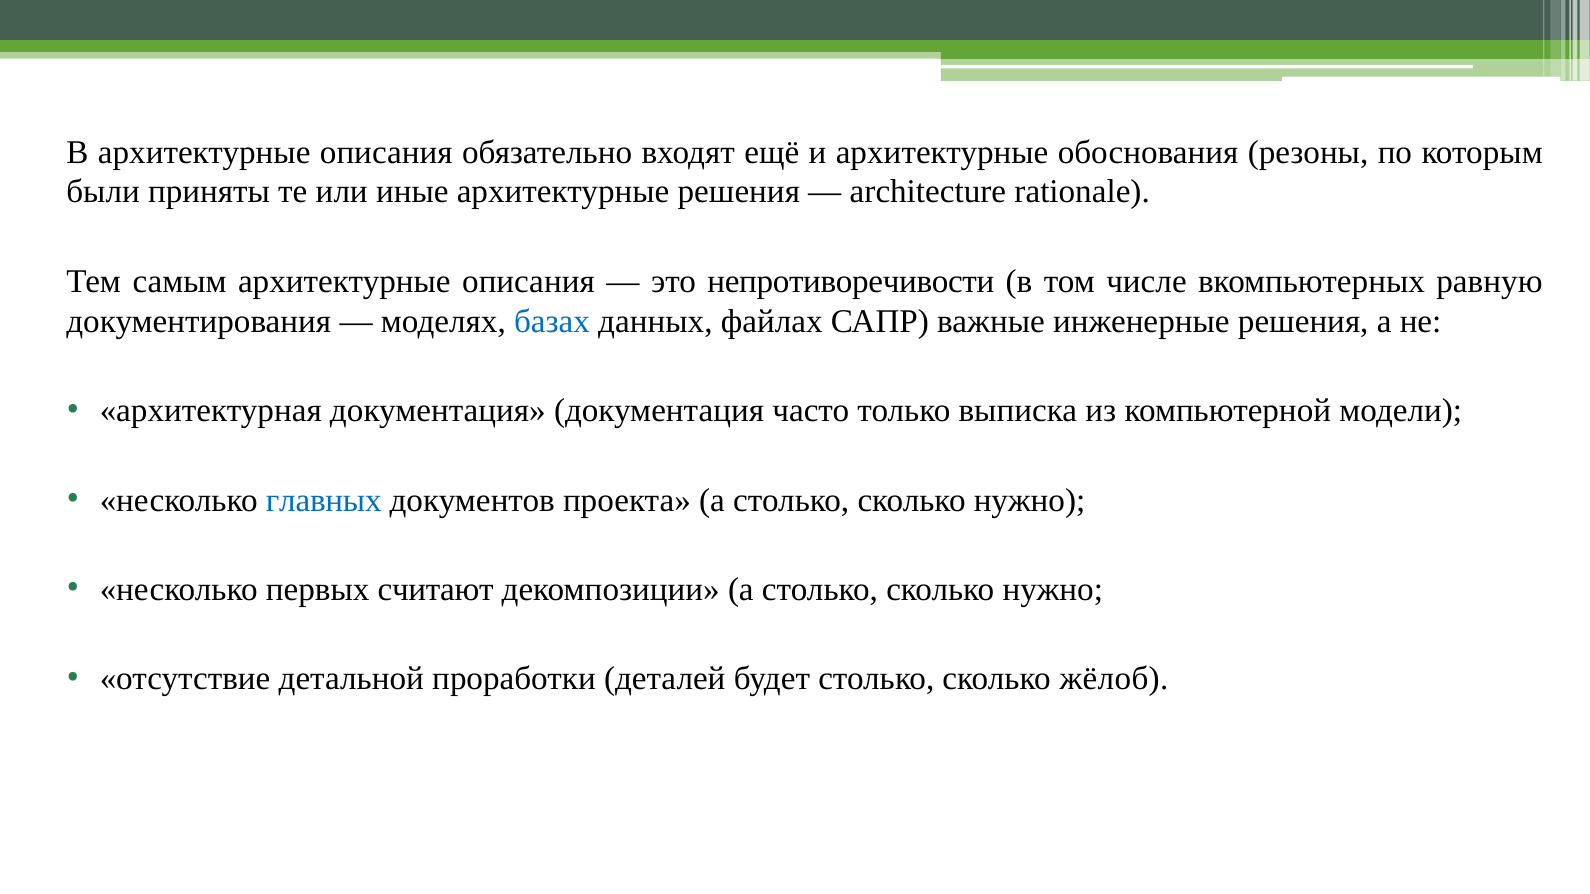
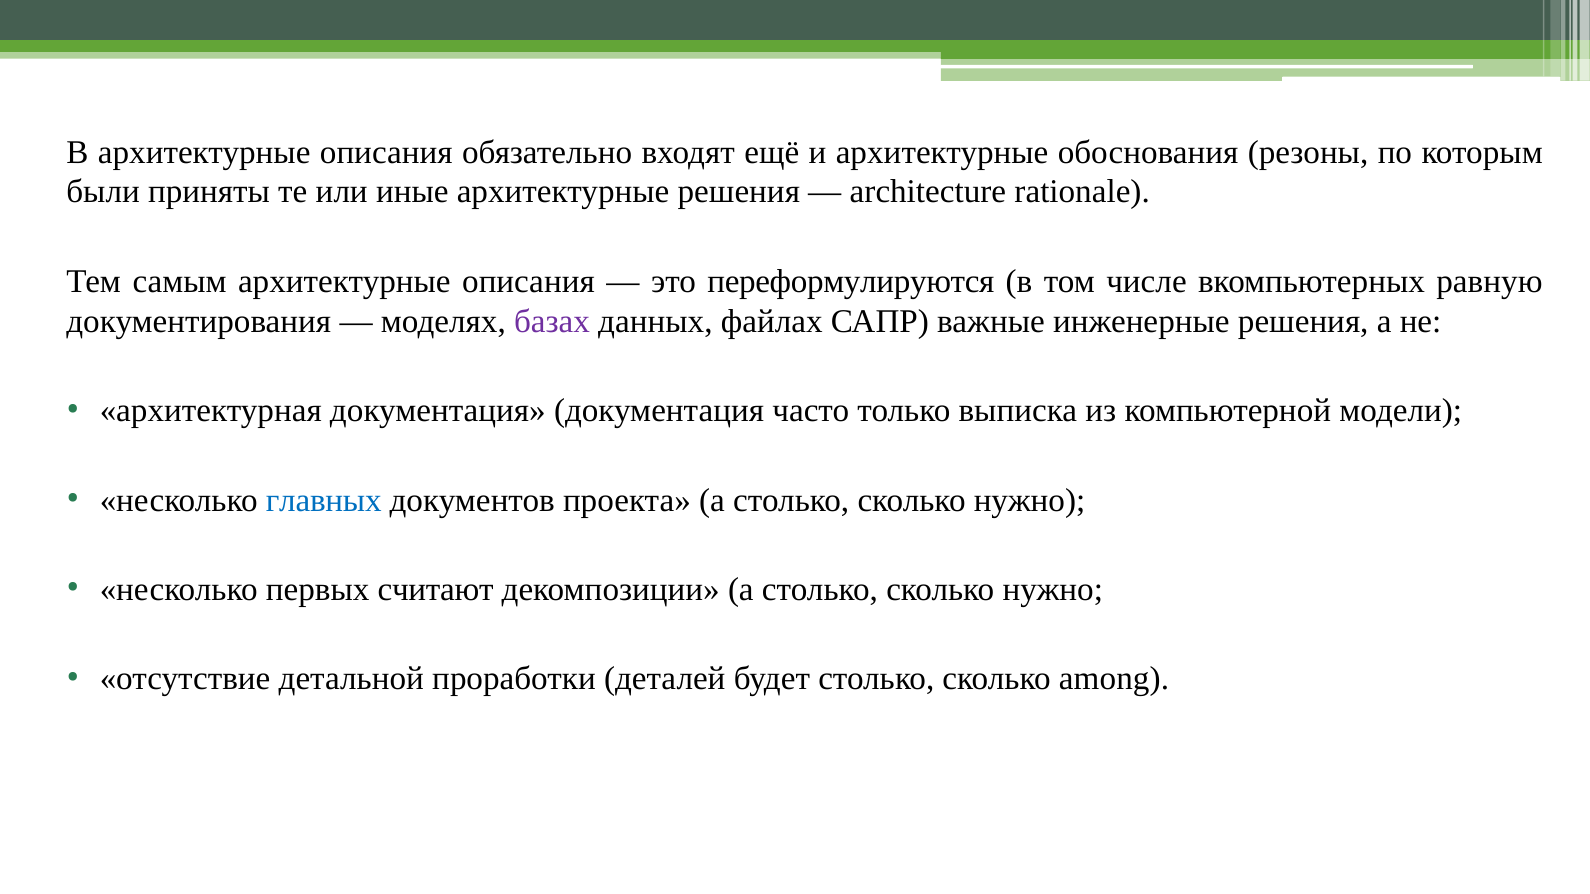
непротиворечивости: непротиворечивости -> переформулируются
базах colour: blue -> purple
жёлоб: жёлоб -> among
